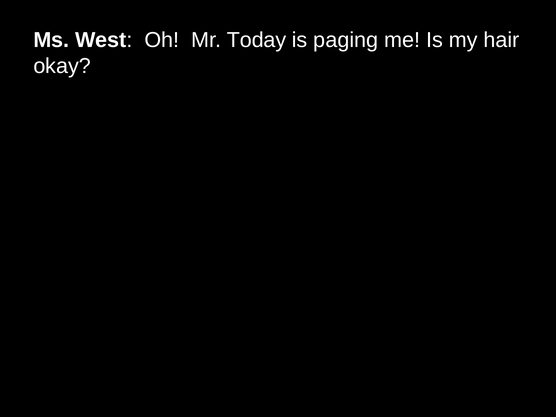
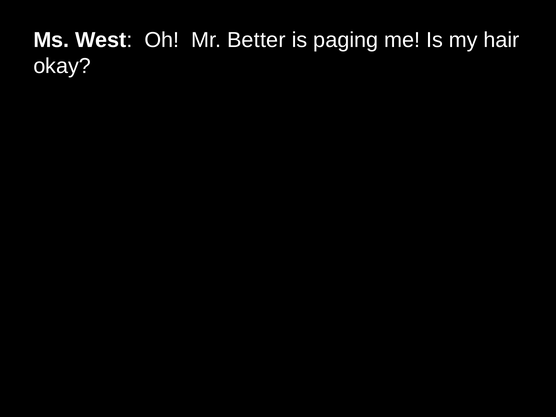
Today: Today -> Better
